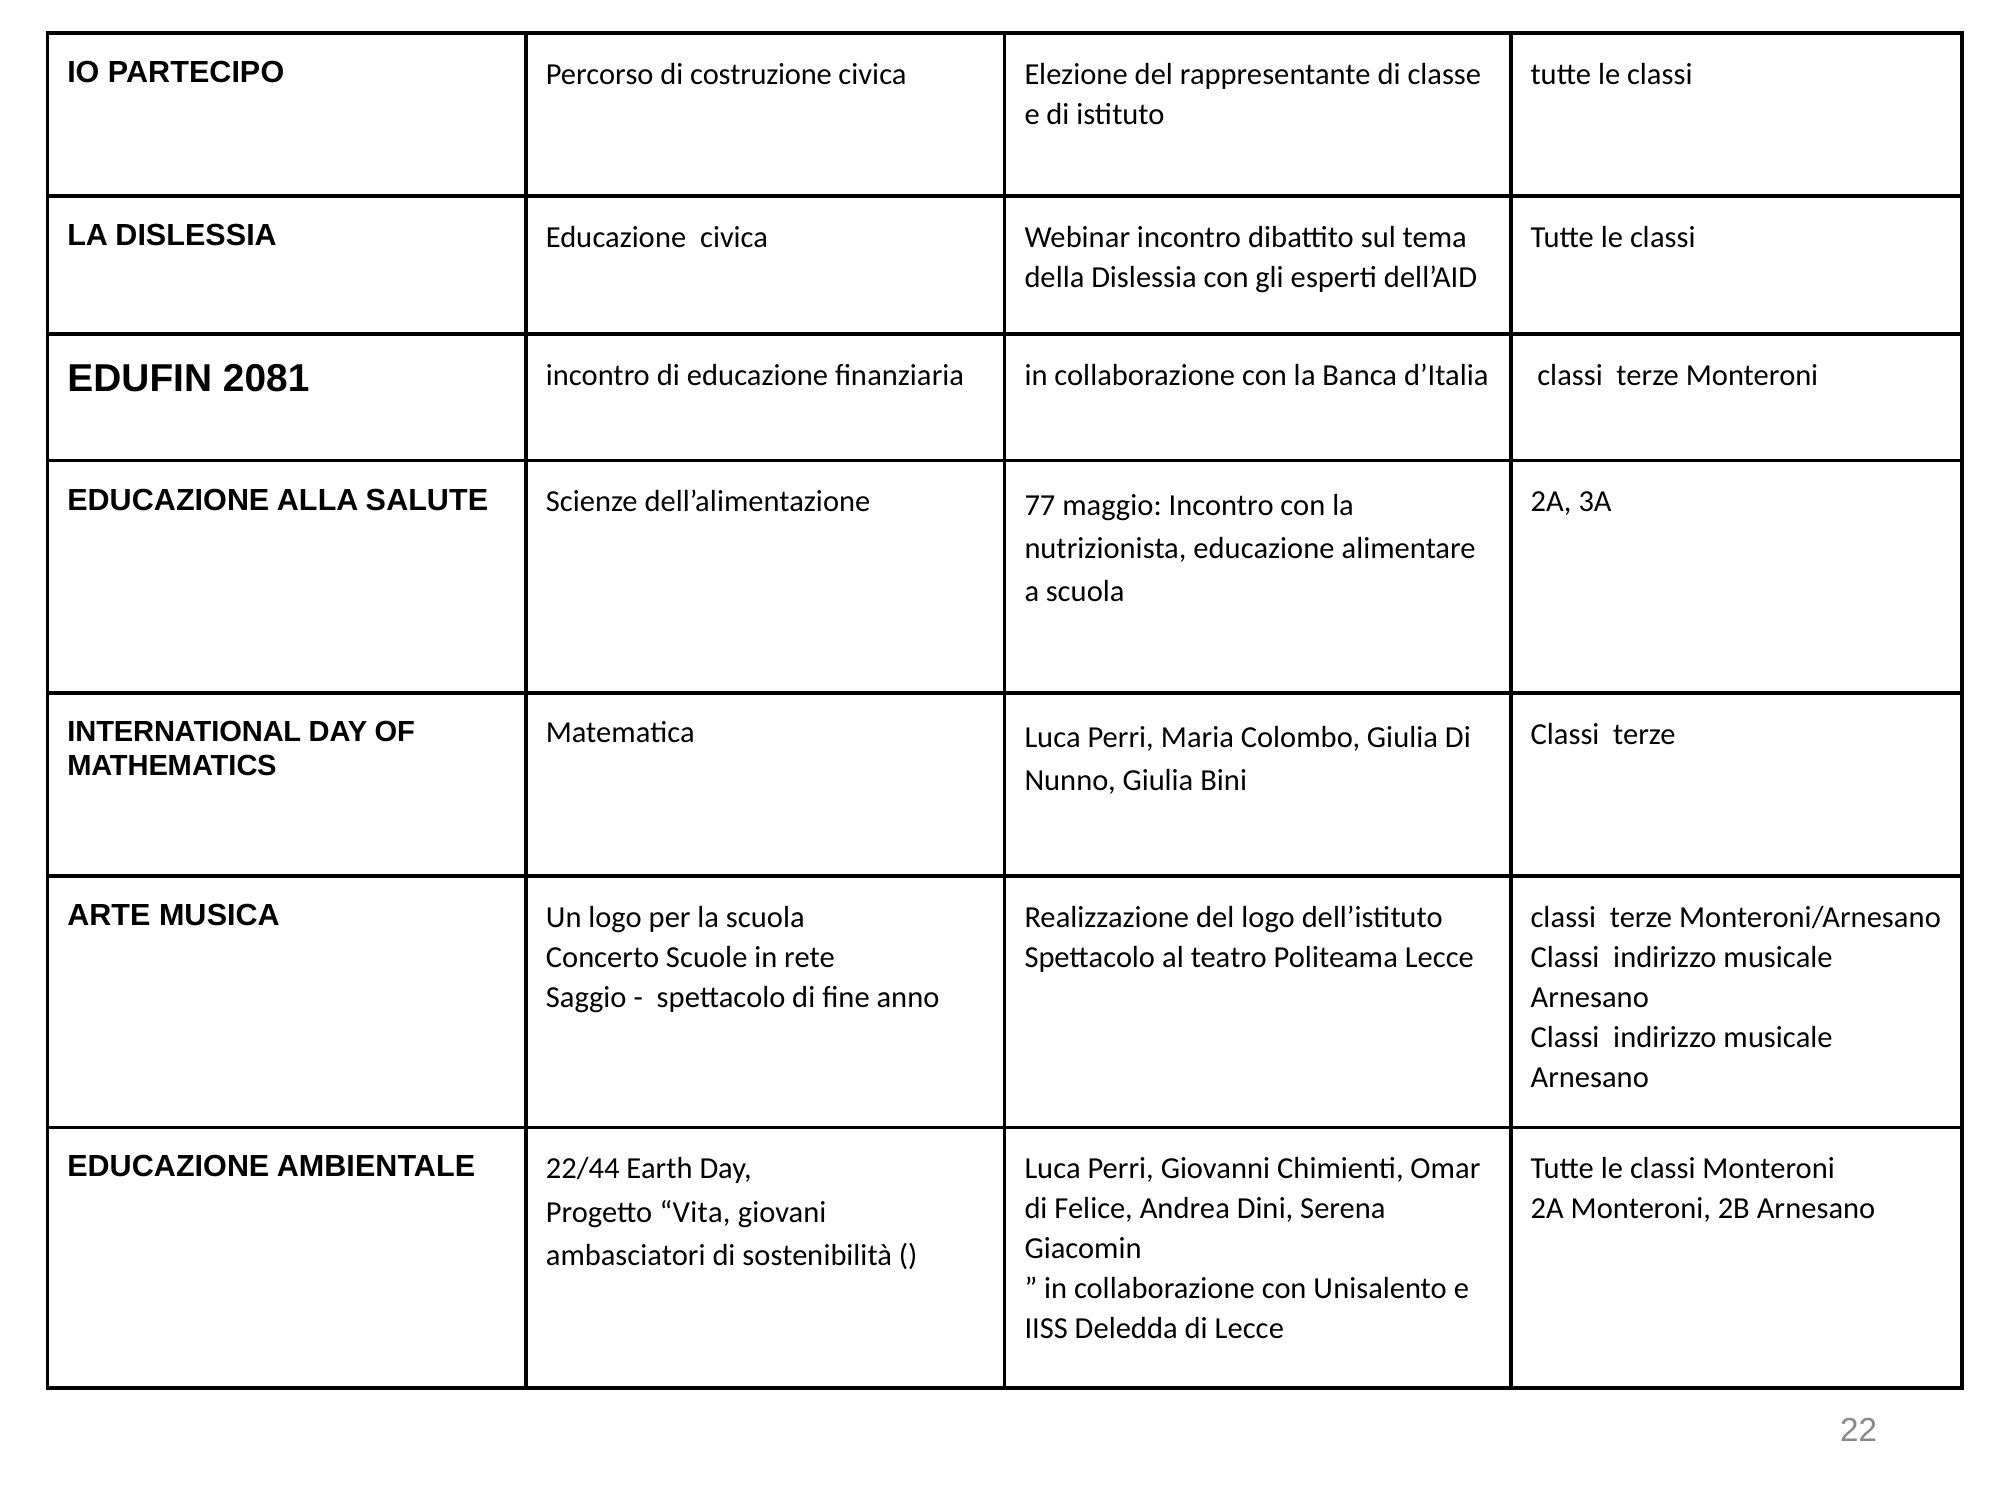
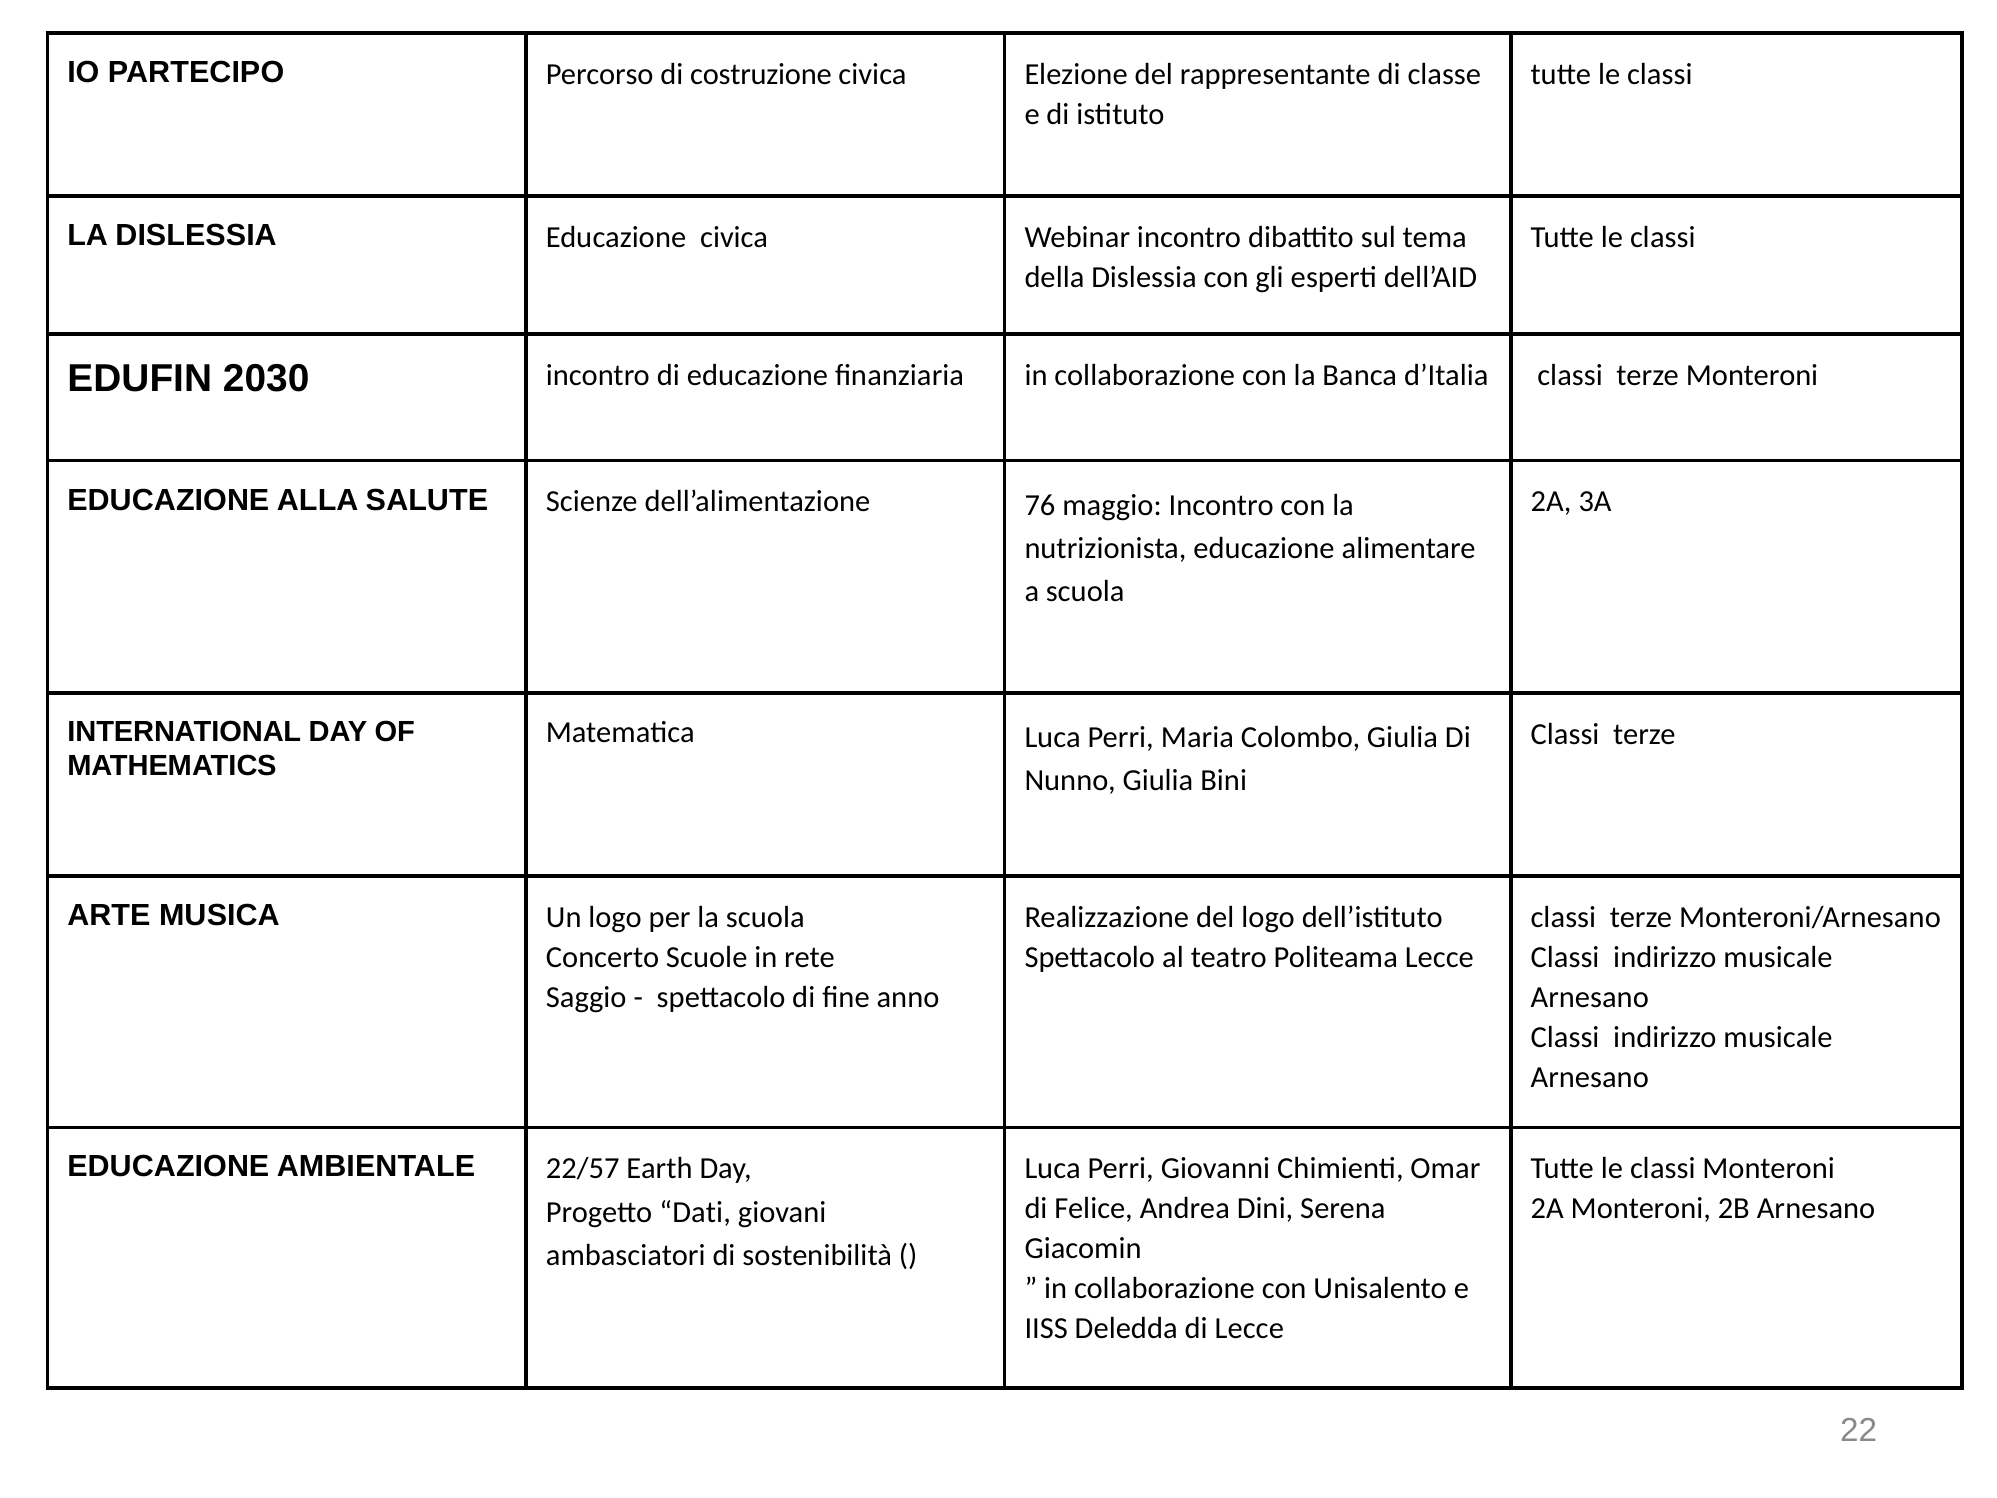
2081: 2081 -> 2030
77: 77 -> 76
22/44: 22/44 -> 22/57
Vita: Vita -> Dati
